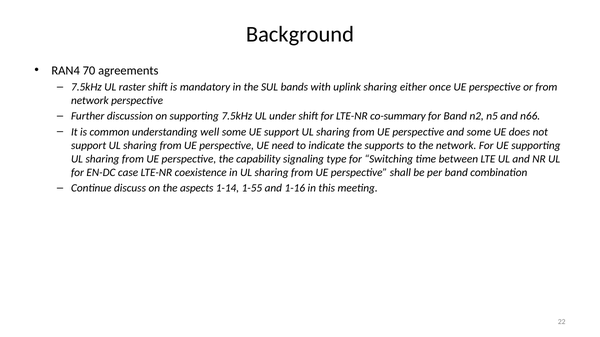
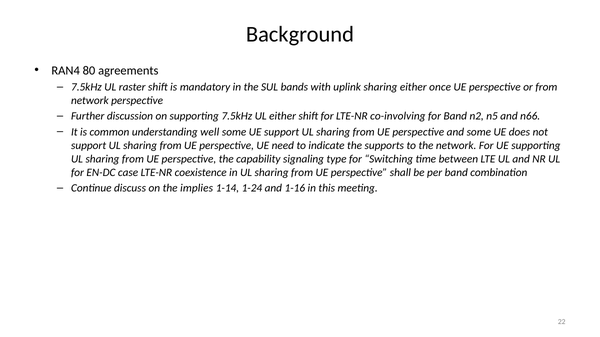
70: 70 -> 80
UL under: under -> either
co-summary: co-summary -> co-involving
aspects: aspects -> implies
1-55: 1-55 -> 1-24
